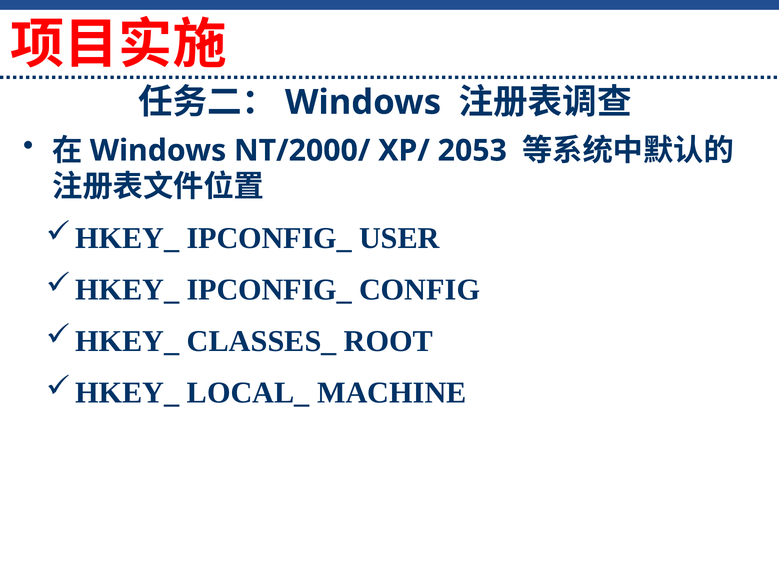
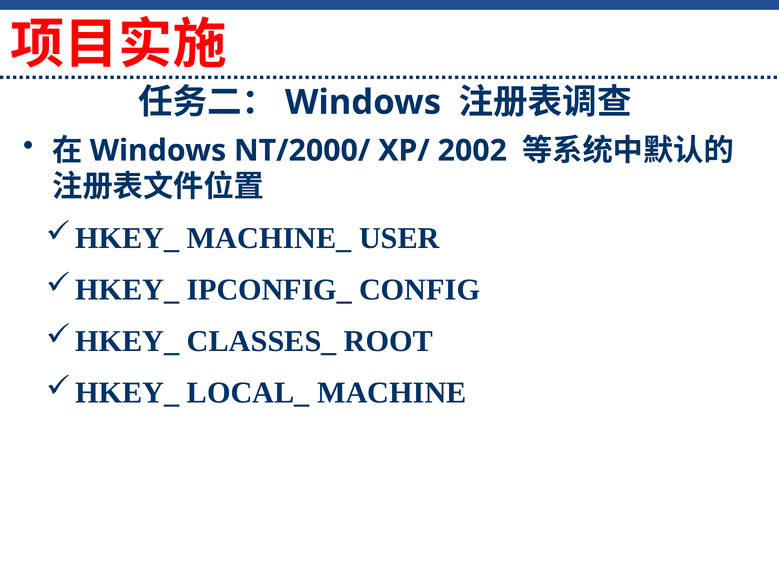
2053: 2053 -> 2002
IPCONFIG_ at (269, 239): IPCONFIG_ -> MACHINE_
